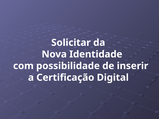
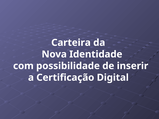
Solicitar: Solicitar -> Carteira
